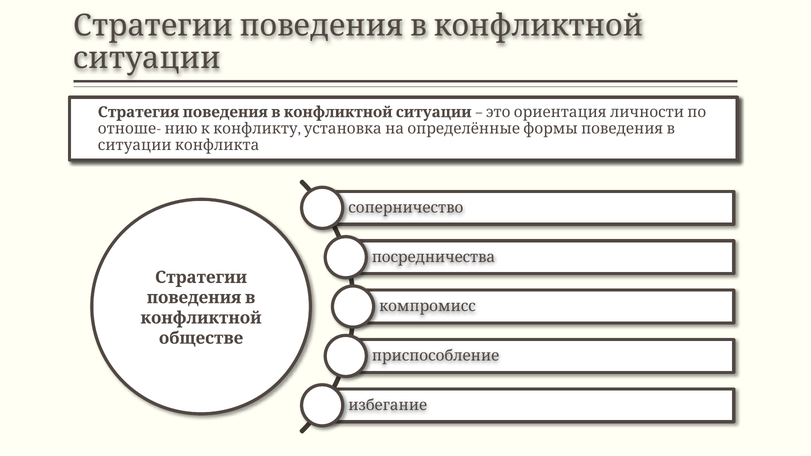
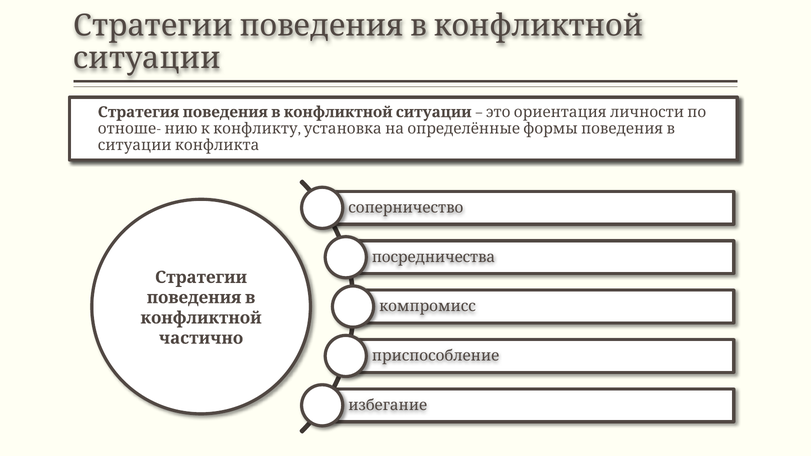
обществе: обществе -> частично
